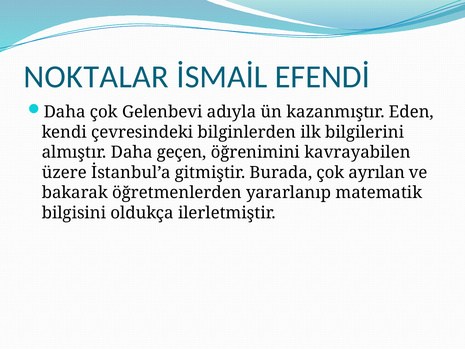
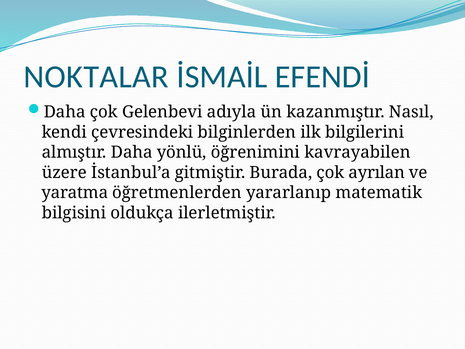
Eden: Eden -> Nasıl
geçen: geçen -> yönlü
bakarak: bakarak -> yaratma
